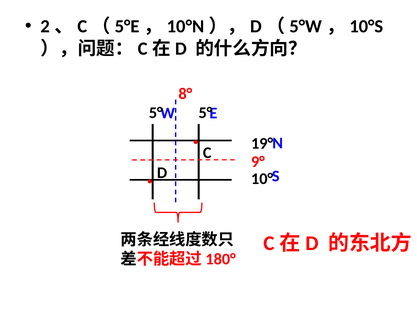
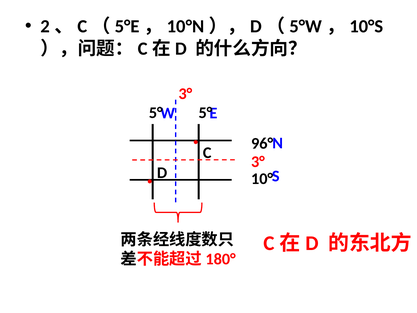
8° at (185, 94): 8° -> 3°
19°: 19° -> 96°
9° at (258, 162): 9° -> 3°
